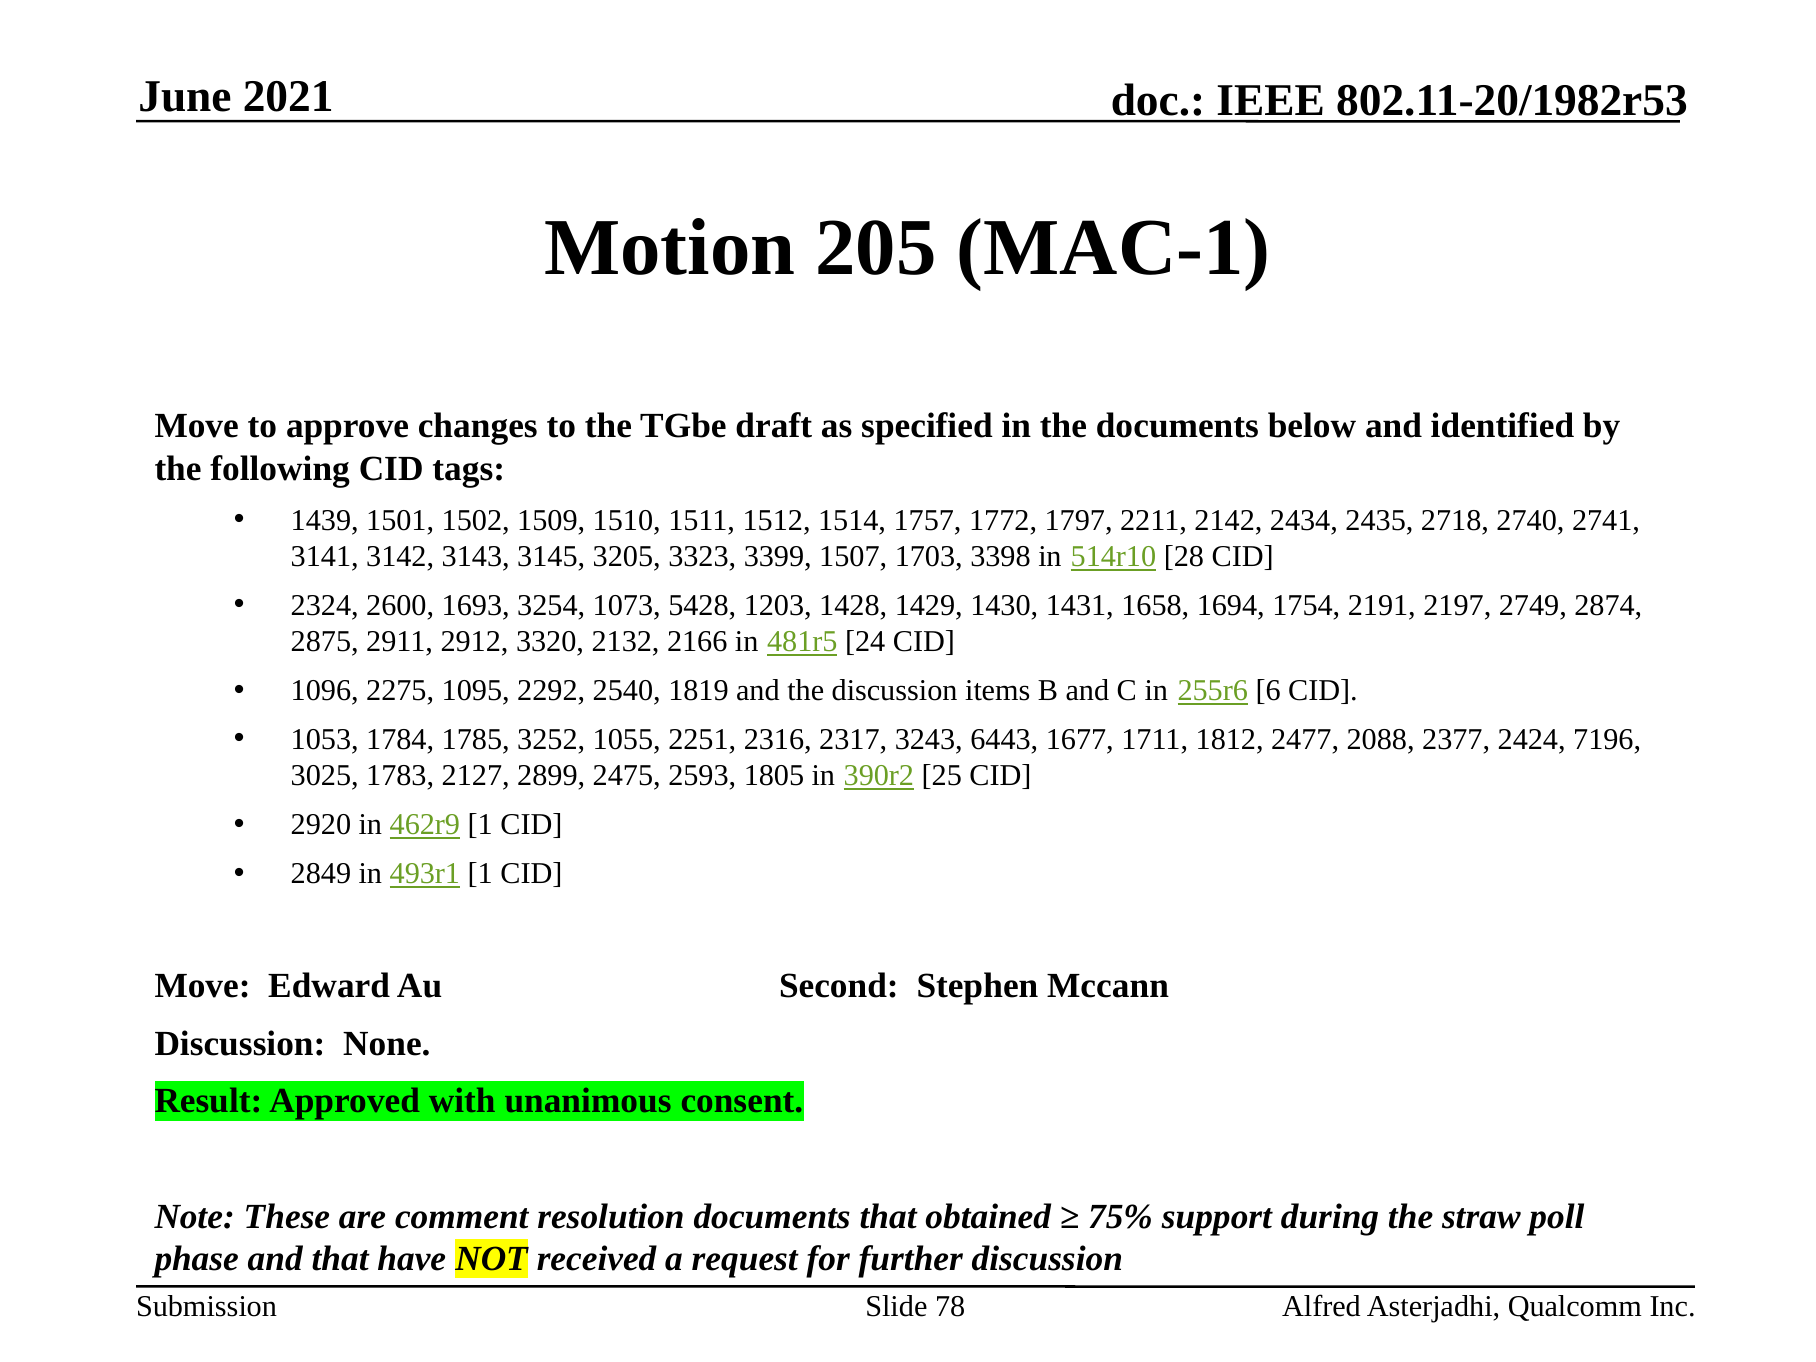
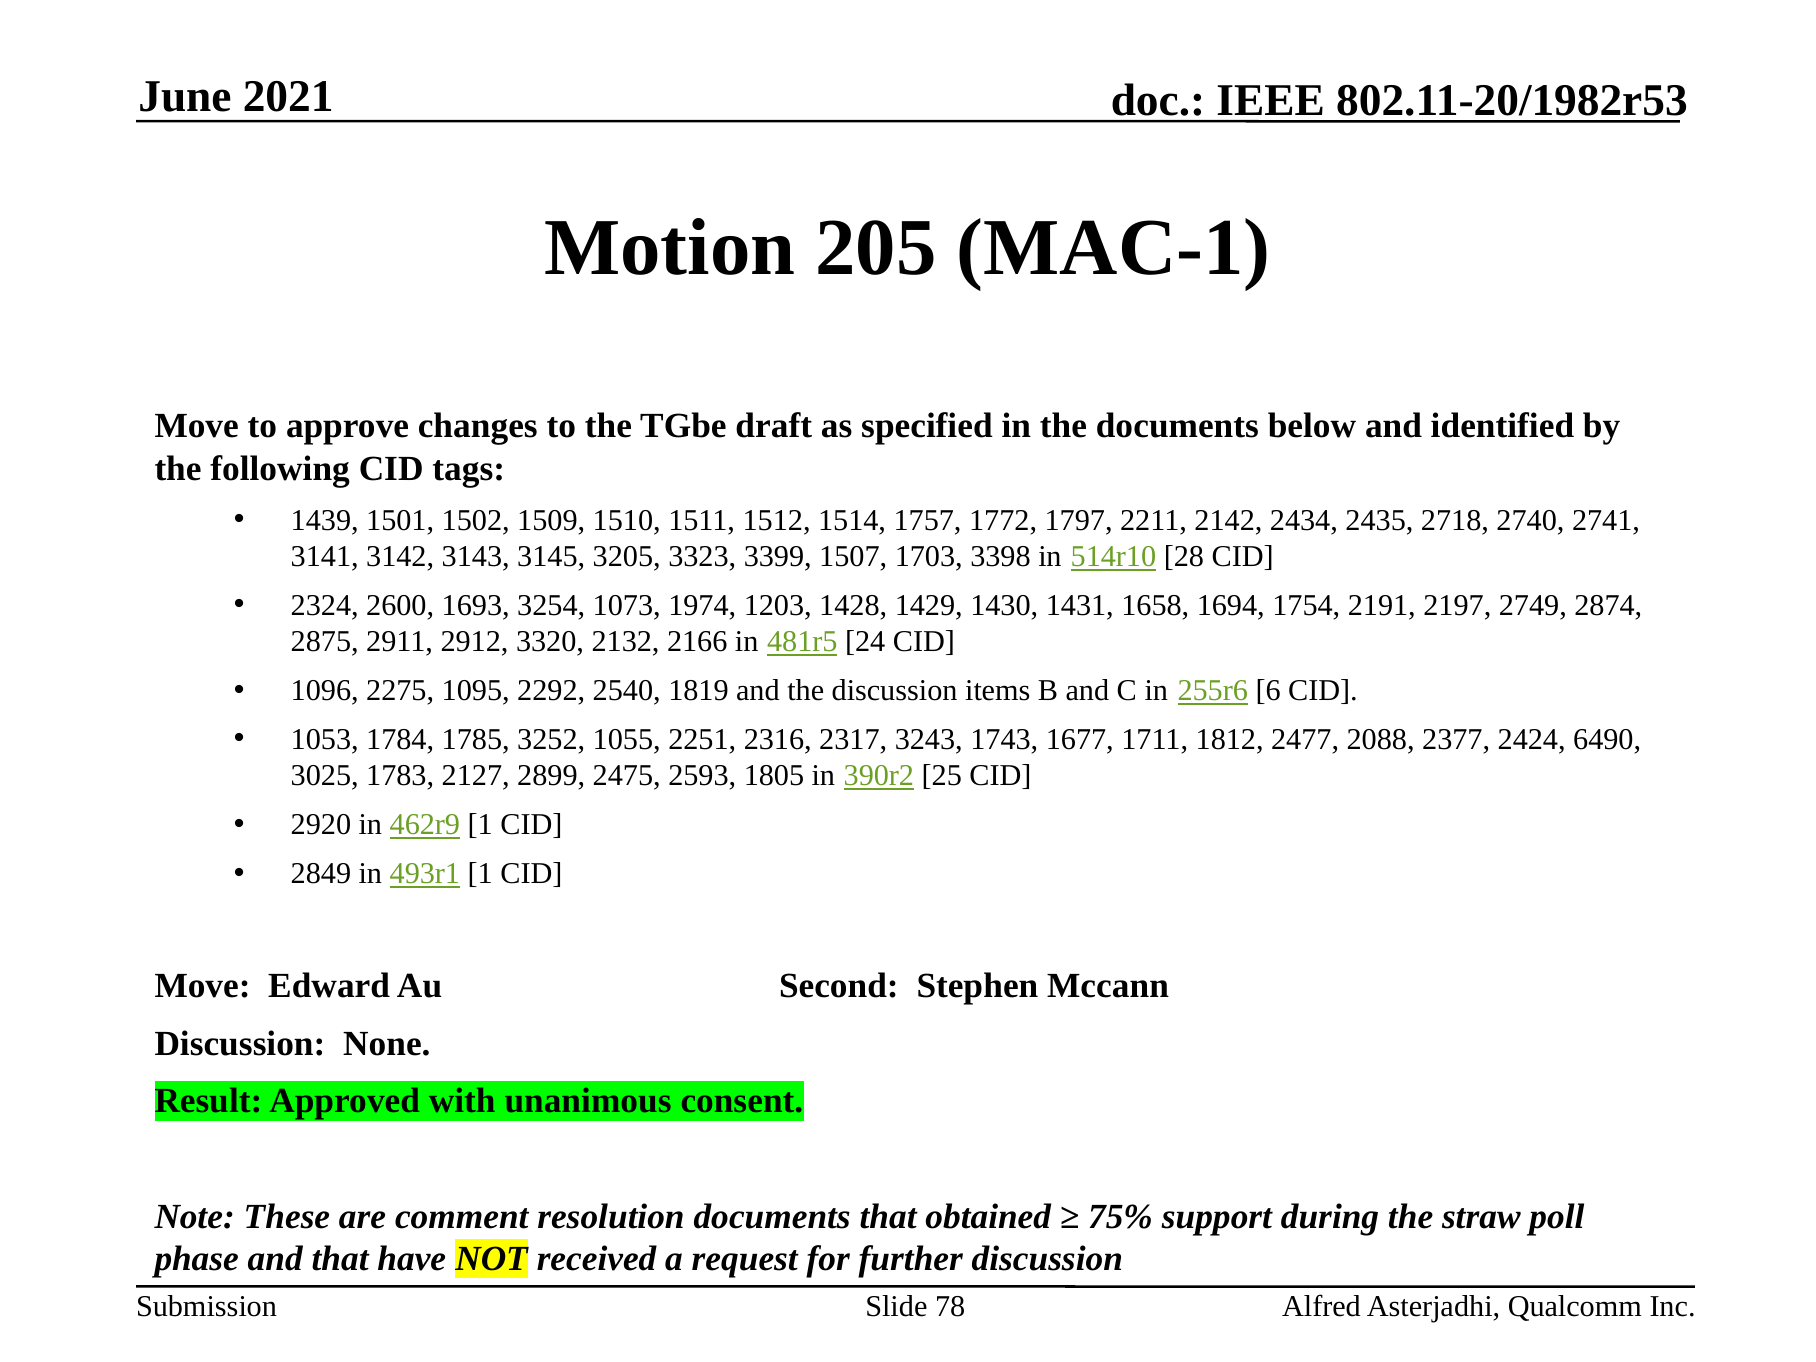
5428: 5428 -> 1974
6443: 6443 -> 1743
7196: 7196 -> 6490
